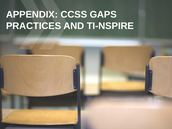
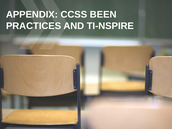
GAPS: GAPS -> BEEN
